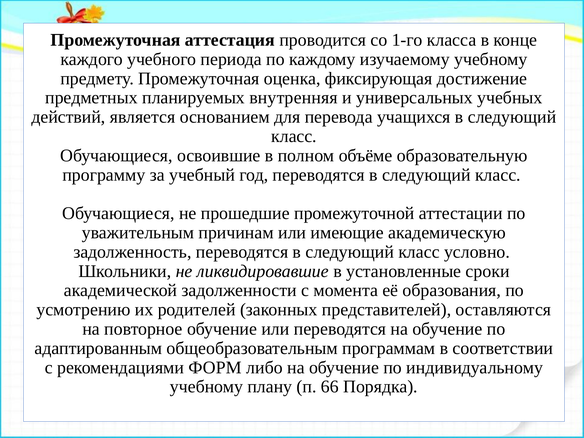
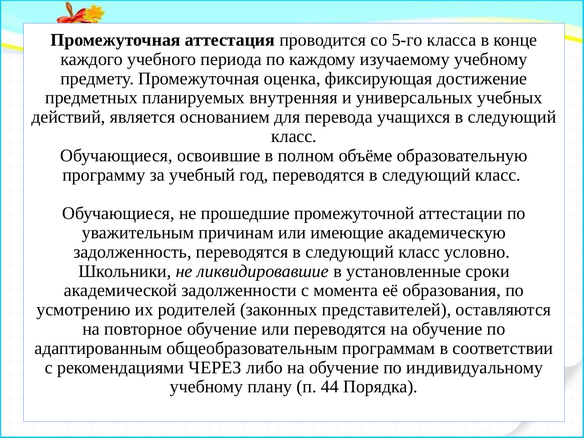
1-го: 1-го -> 5-го
ФОРМ: ФОРМ -> ЧЕРЕЗ
66: 66 -> 44
